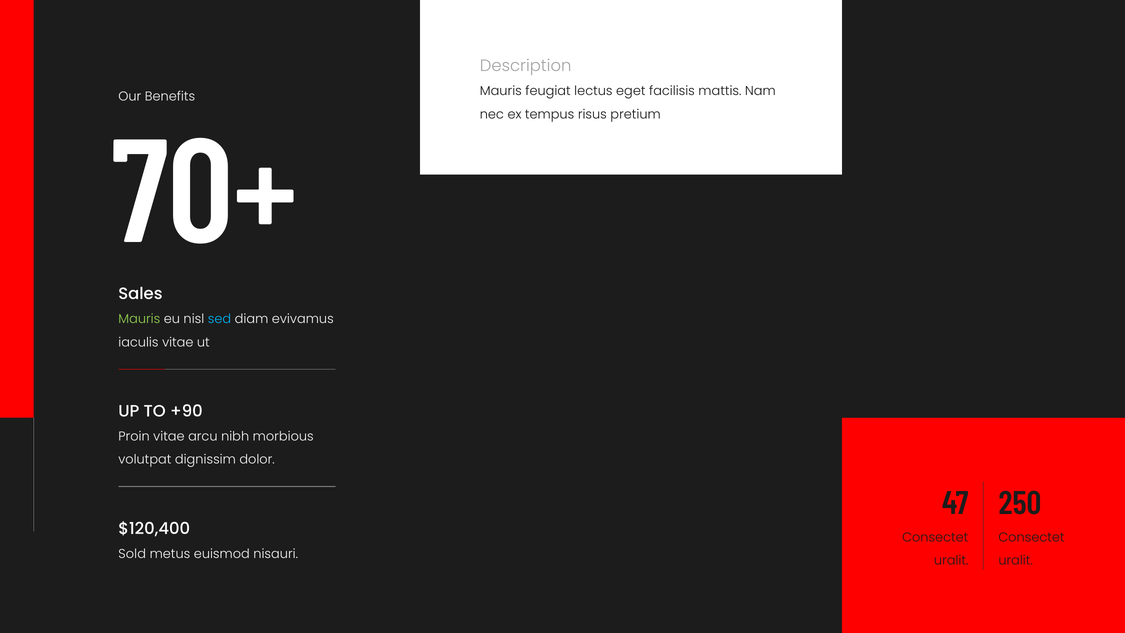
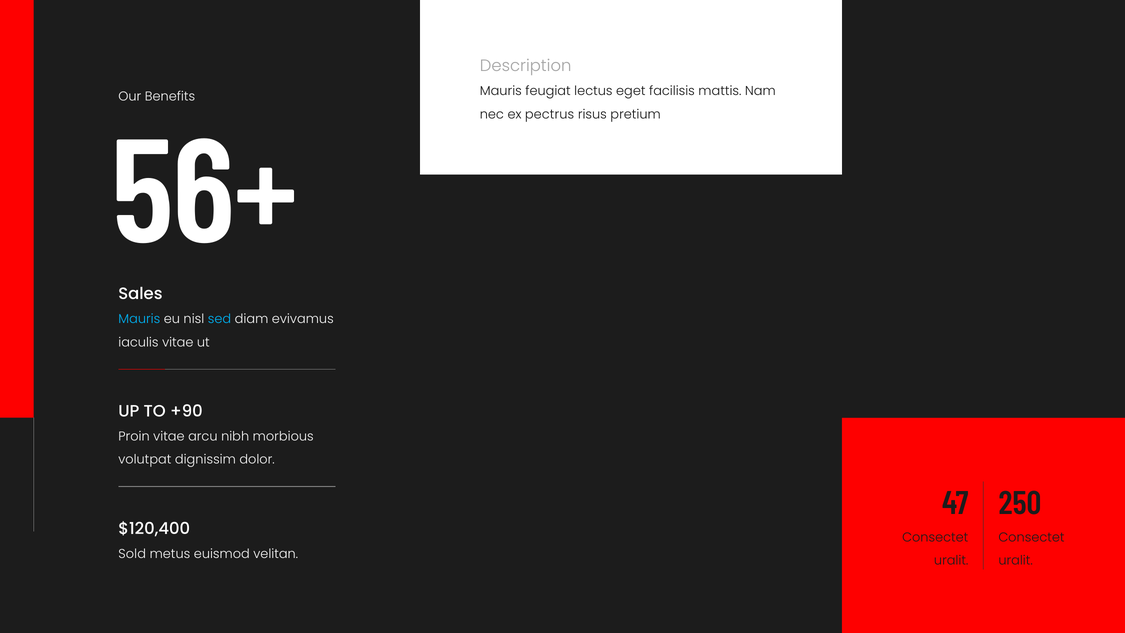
tempus: tempus -> pectrus
70+: 70+ -> 56+
Mauris at (139, 319) colour: light green -> light blue
nisauri: nisauri -> velitan
